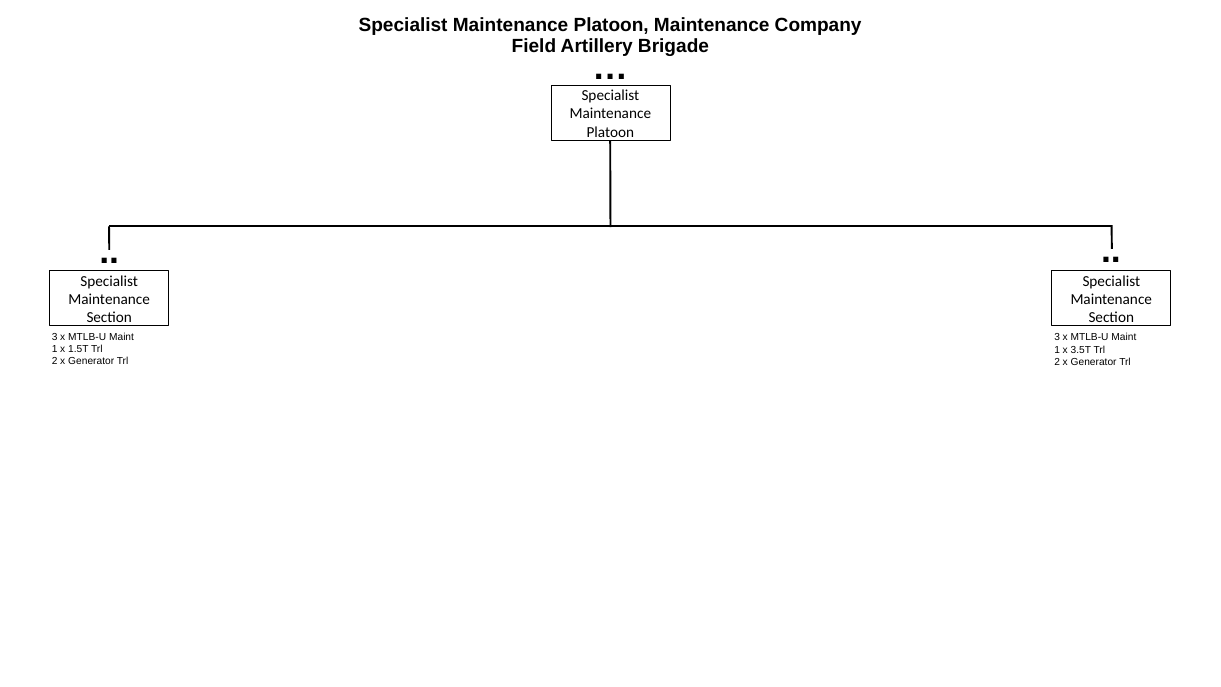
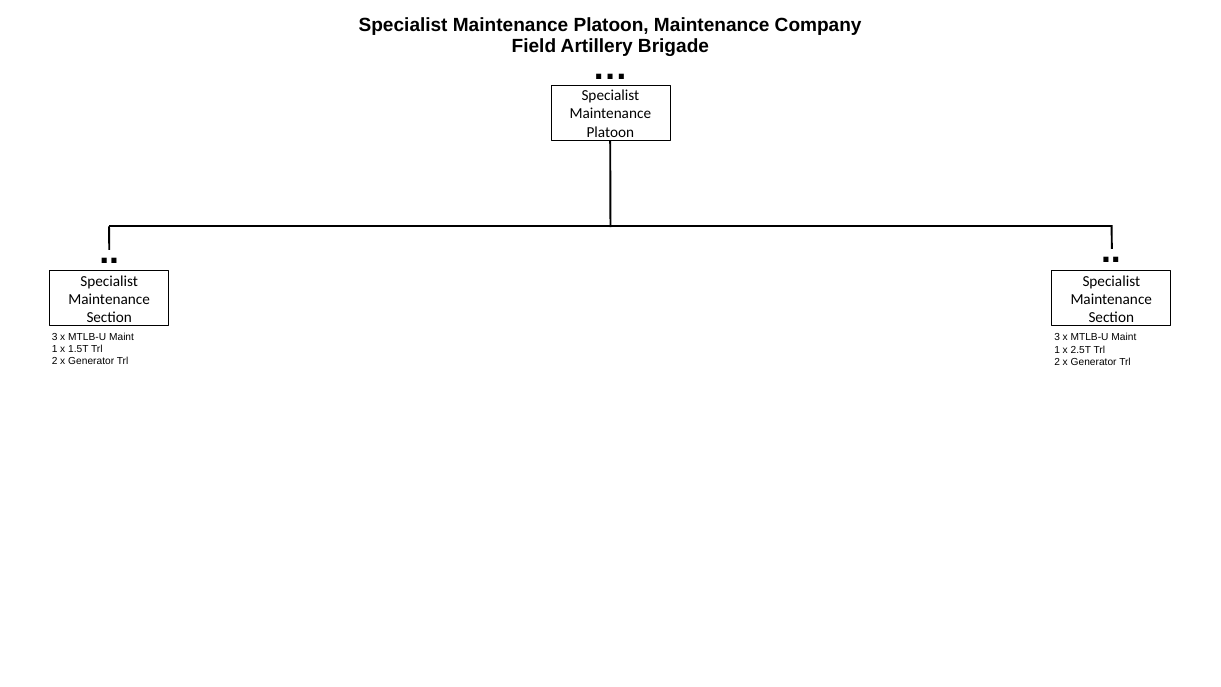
3.5T: 3.5T -> 2.5T
